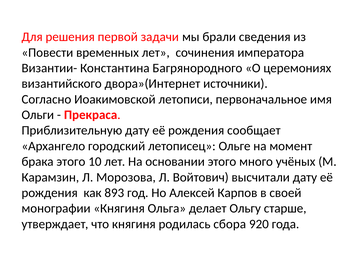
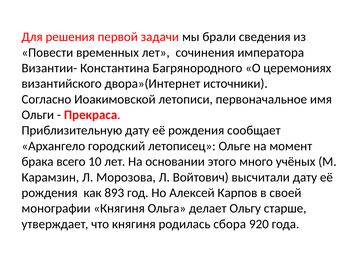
брака этого: этого -> всего
